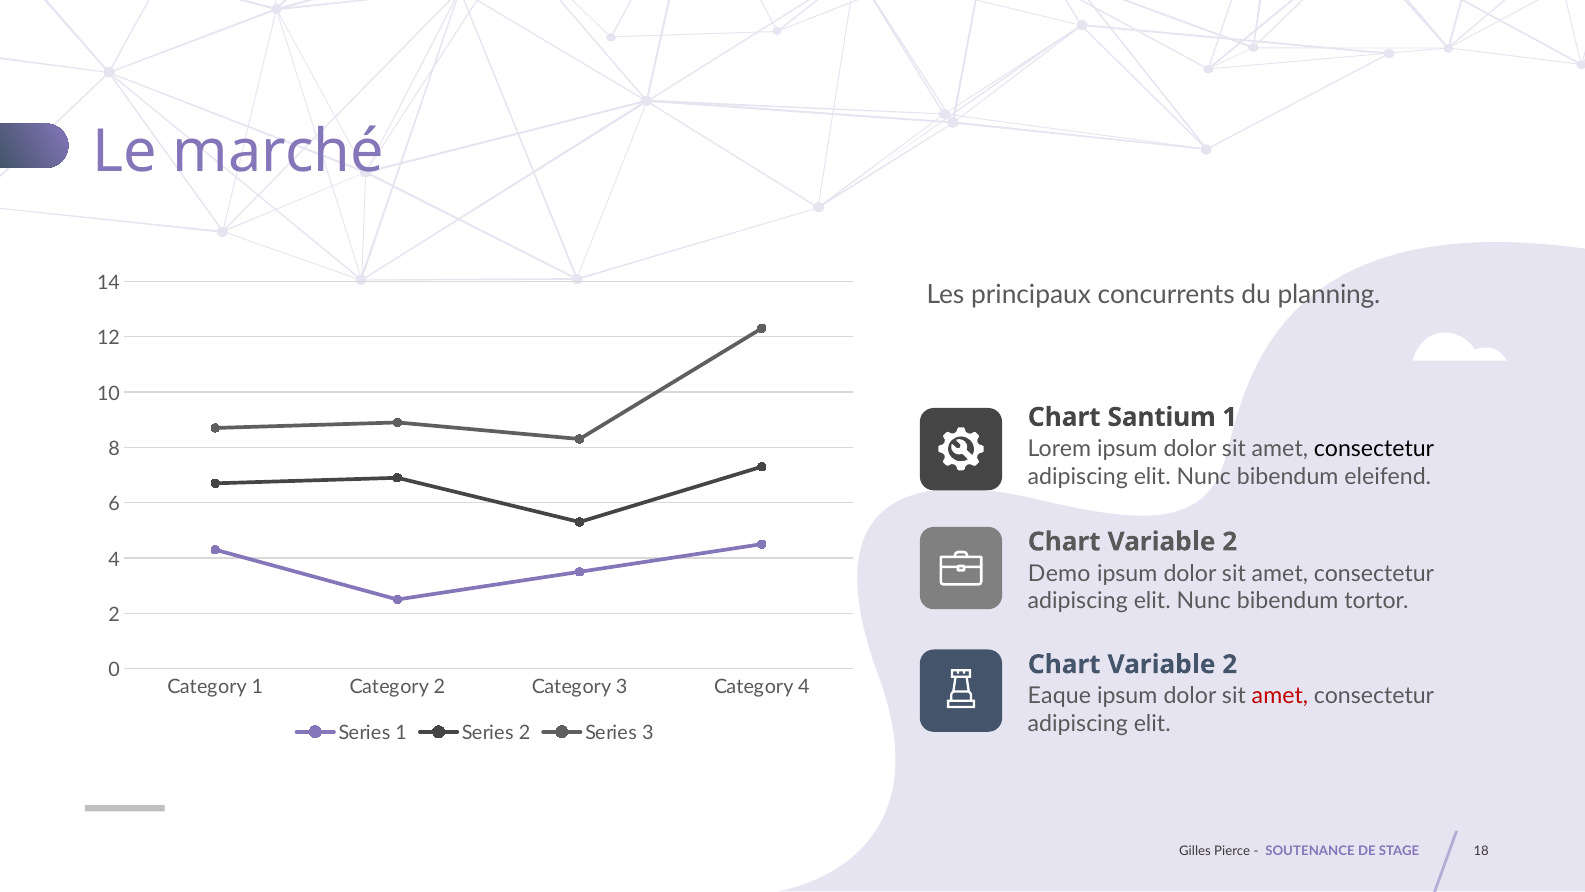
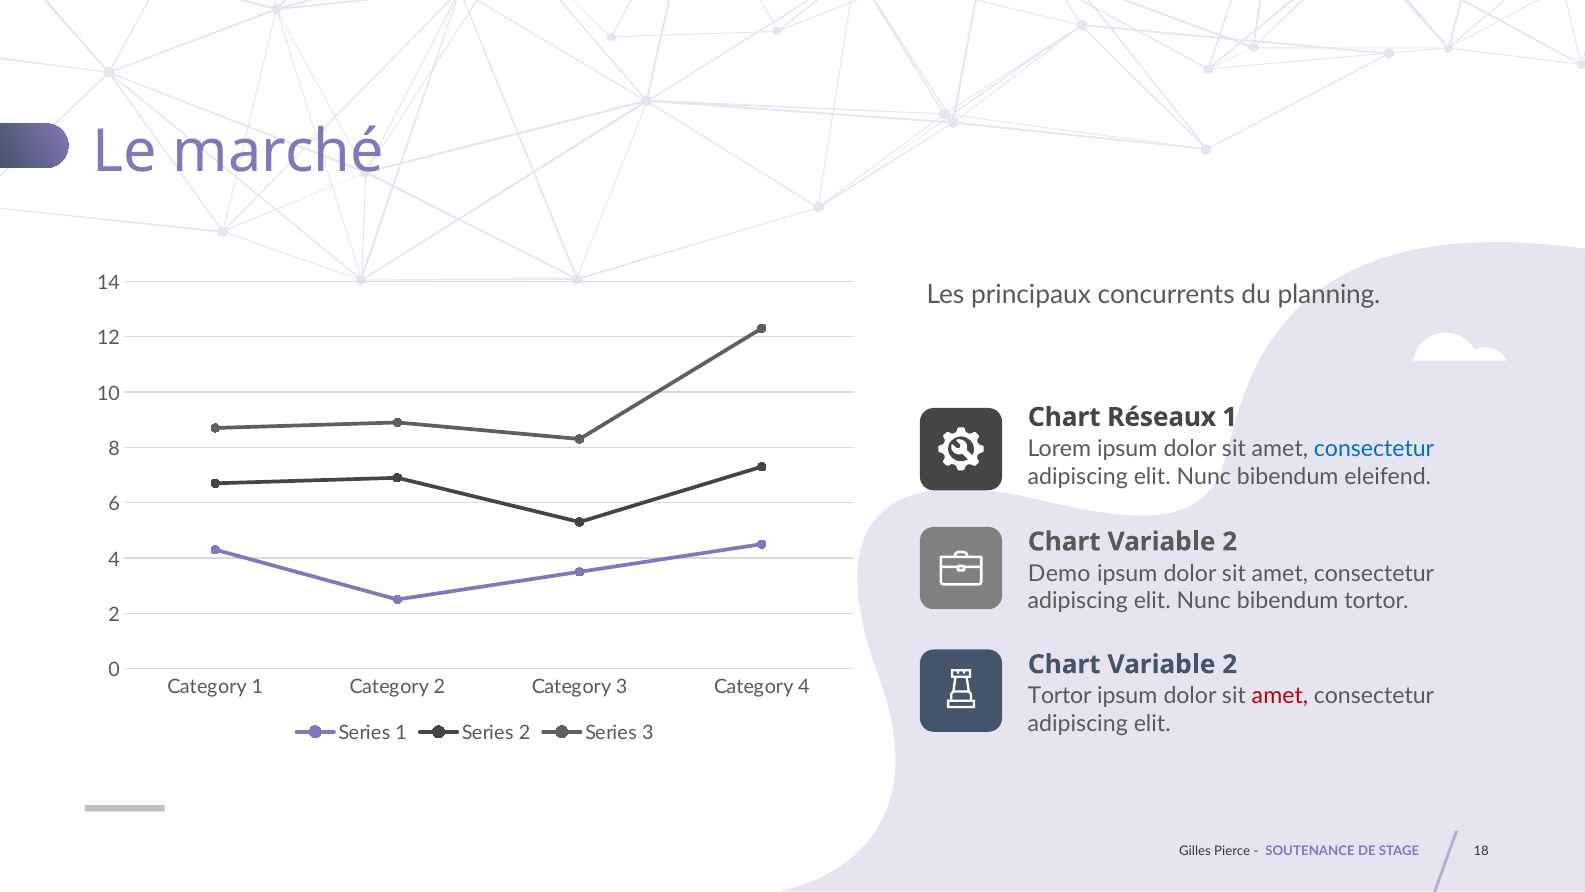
Santium: Santium -> Réseaux
consectetur at (1374, 449) colour: black -> blue
Eaque at (1059, 696): Eaque -> Tortor
